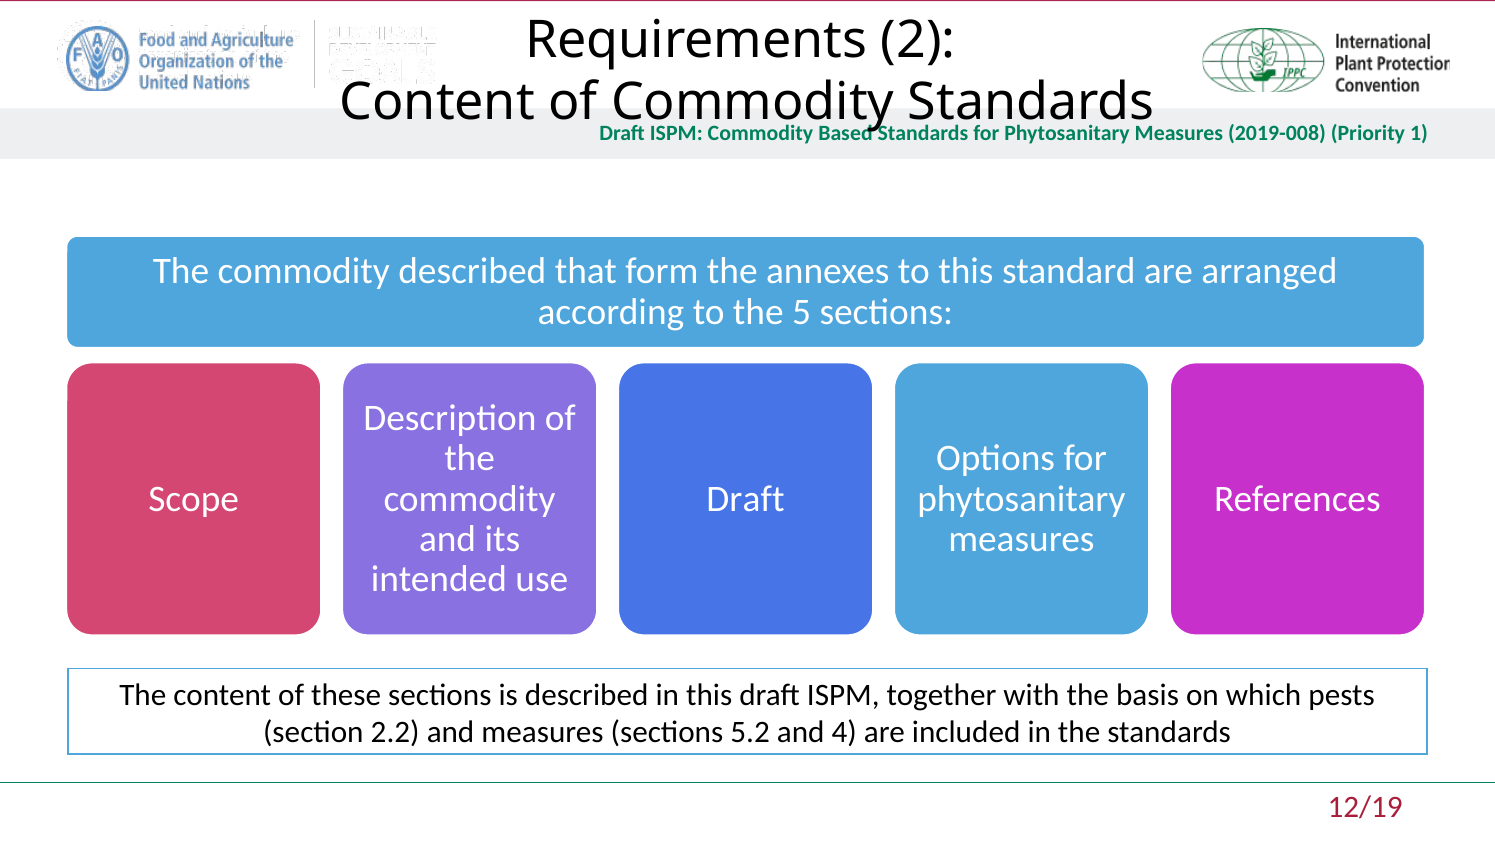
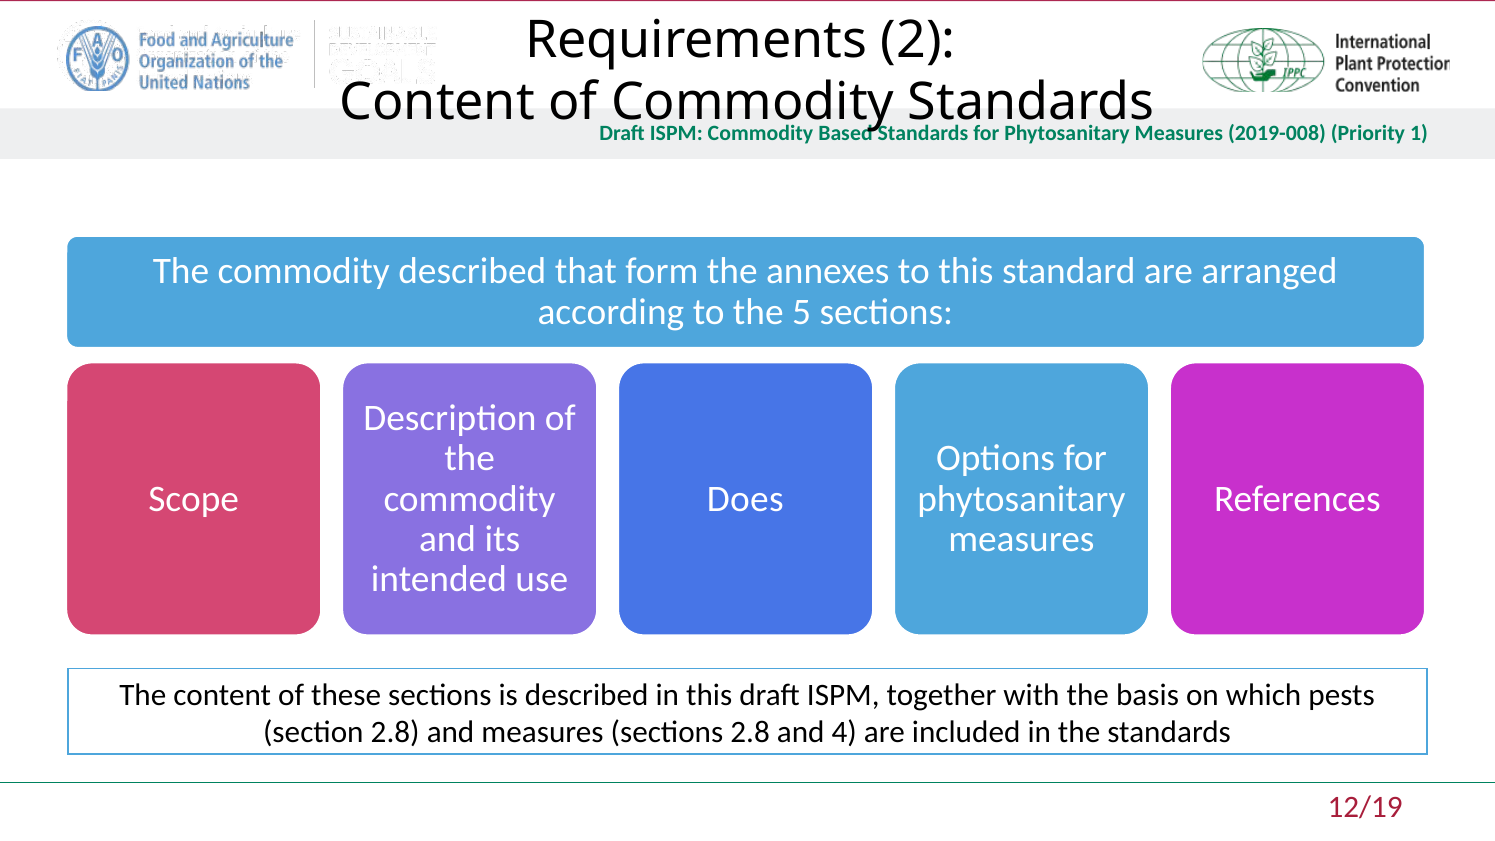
Draft at (745, 499): Draft -> Does
section 2.2: 2.2 -> 2.8
sections 5.2: 5.2 -> 2.8
